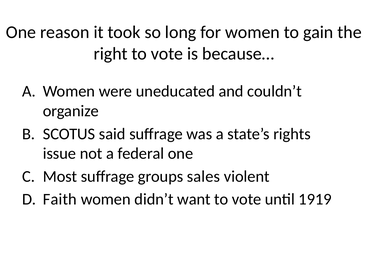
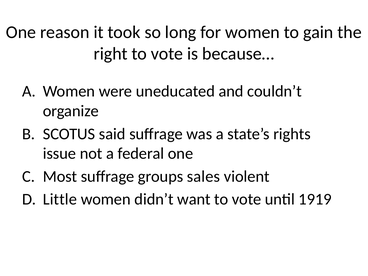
Faith: Faith -> Little
